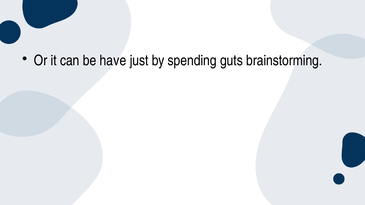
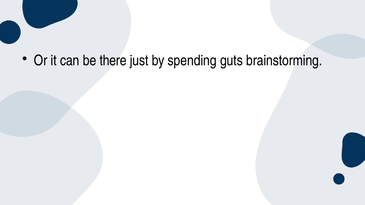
have: have -> there
